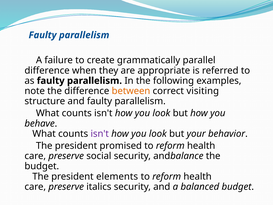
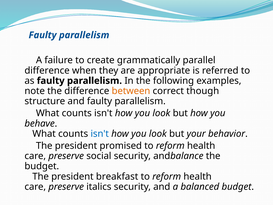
visiting: visiting -> though
isn't at (100, 134) colour: purple -> blue
elements: elements -> breakfast
